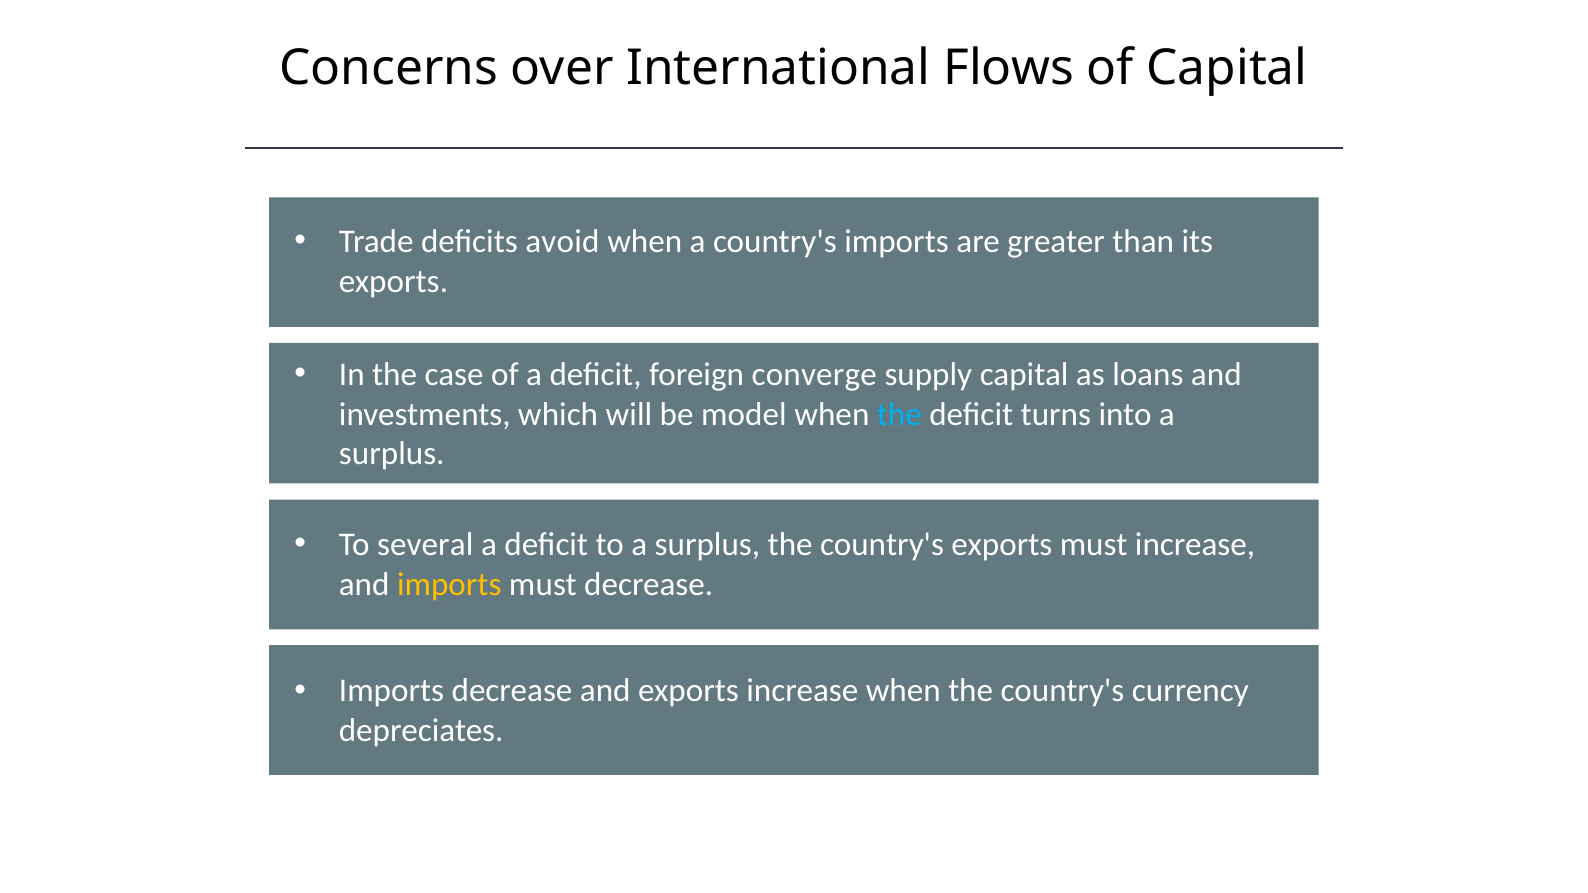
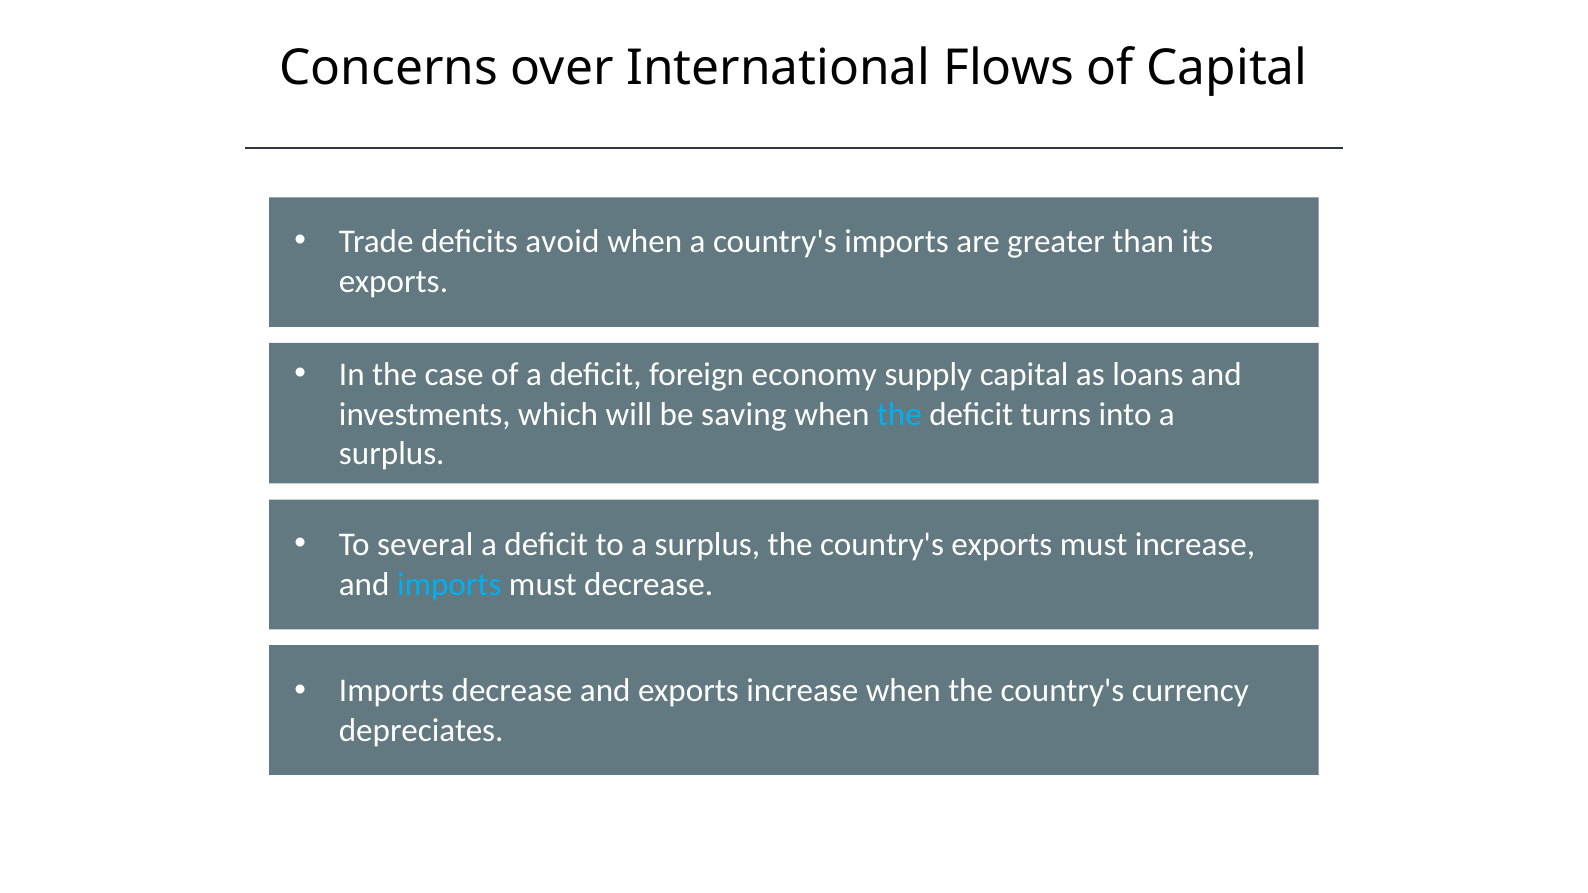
converge: converge -> economy
model: model -> saving
imports at (449, 585) colour: yellow -> light blue
